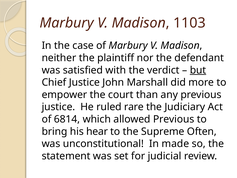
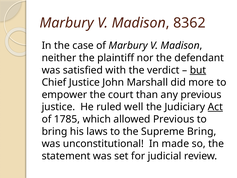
1103: 1103 -> 8362
rare: rare -> well
Act underline: none -> present
6814: 6814 -> 1785
hear: hear -> laws
Supreme Often: Often -> Bring
